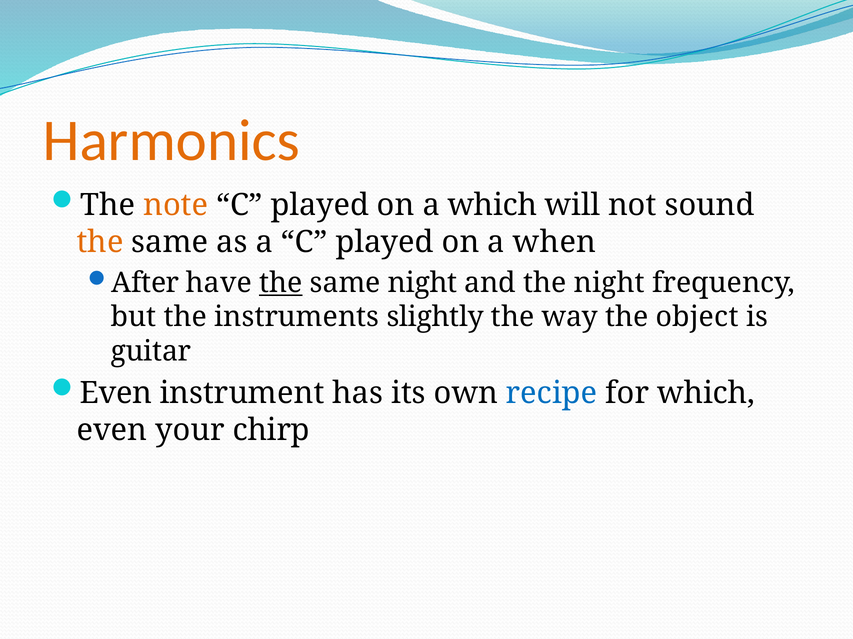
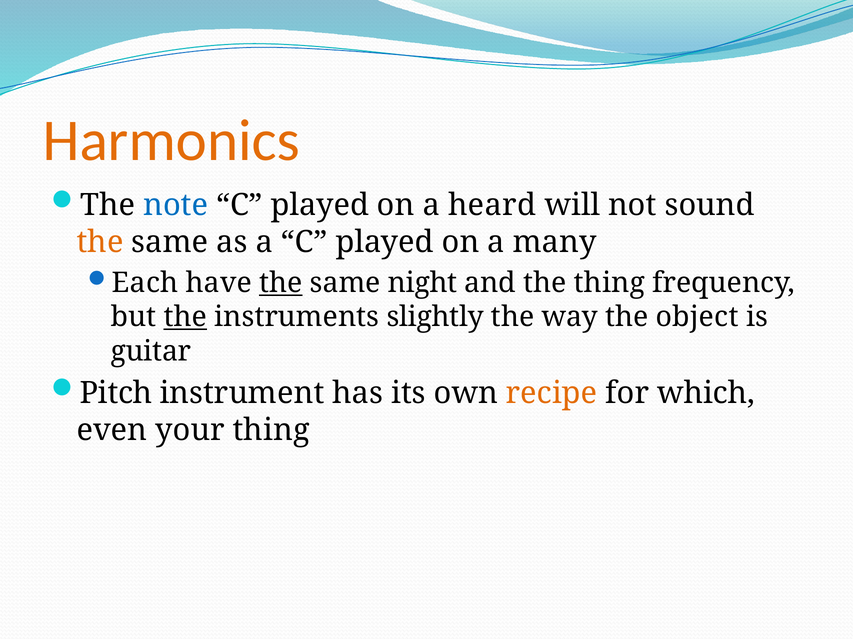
note colour: orange -> blue
a which: which -> heard
when: when -> many
After: After -> Each
the night: night -> thing
the at (185, 317) underline: none -> present
Even at (116, 393): Even -> Pitch
recipe colour: blue -> orange
your chirp: chirp -> thing
